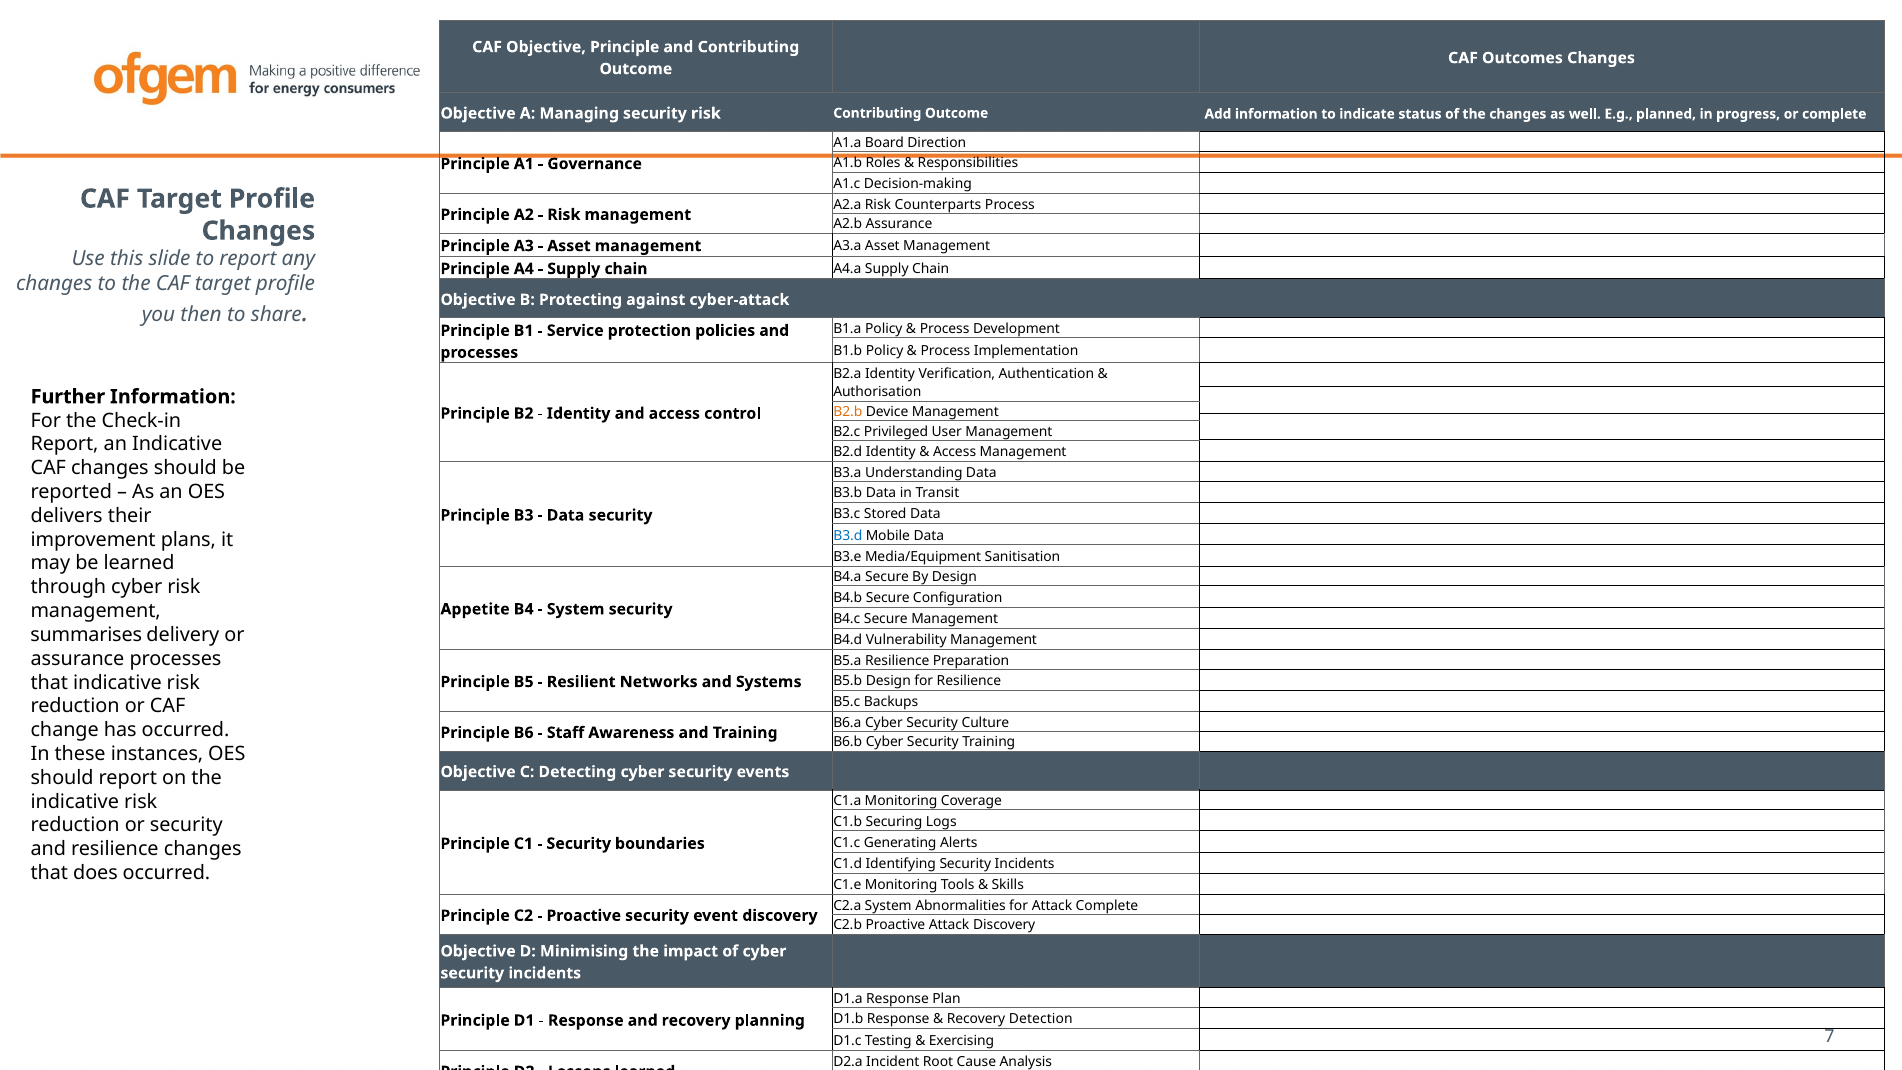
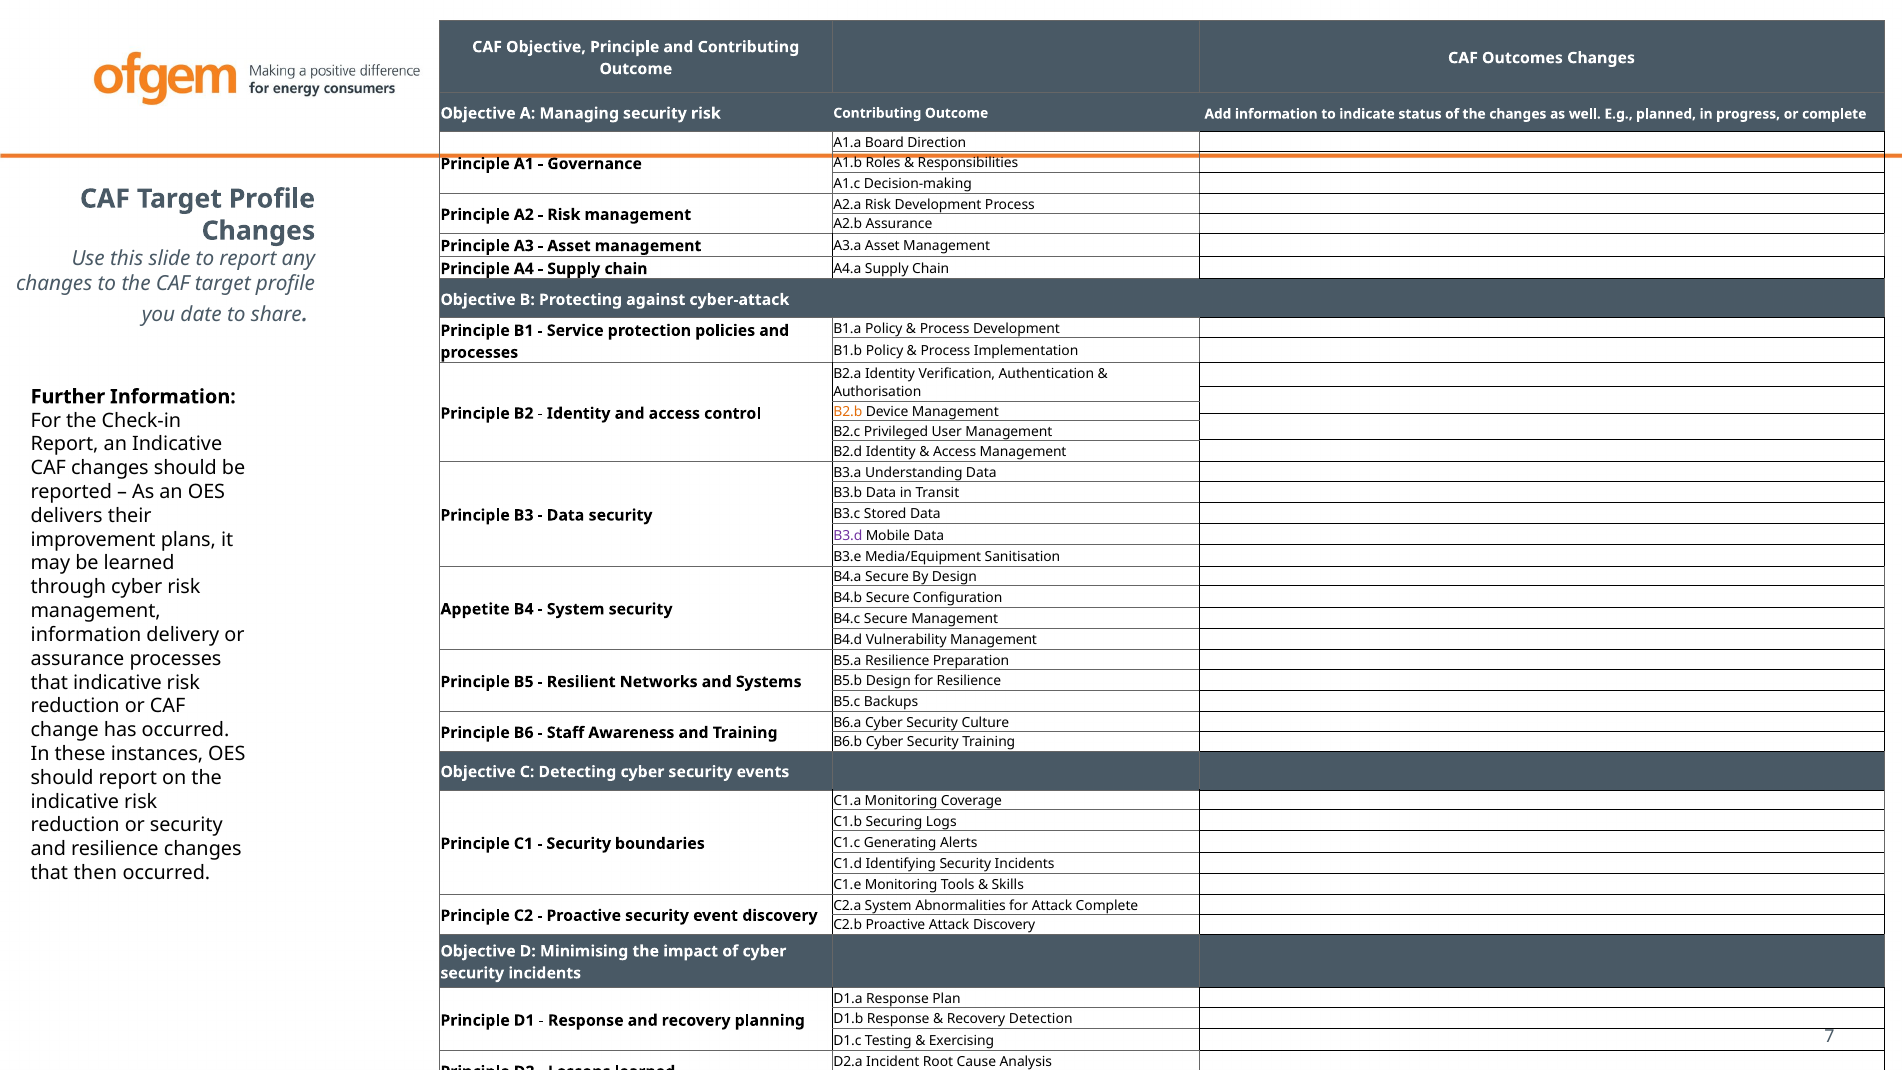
Risk Counterparts: Counterparts -> Development
then: then -> date
B3.d colour: blue -> purple
summarises at (86, 635): summarises -> information
does: does -> then
